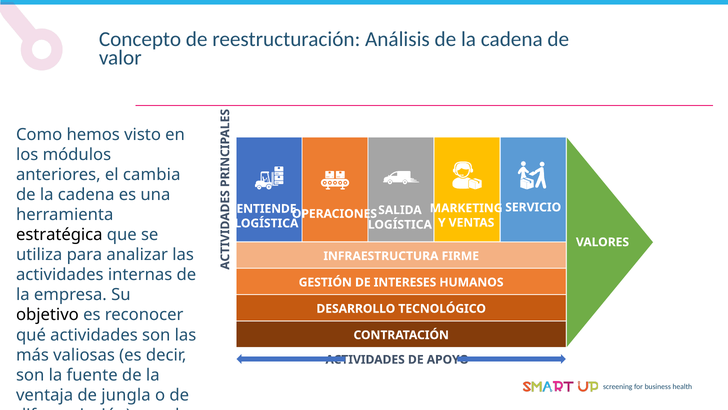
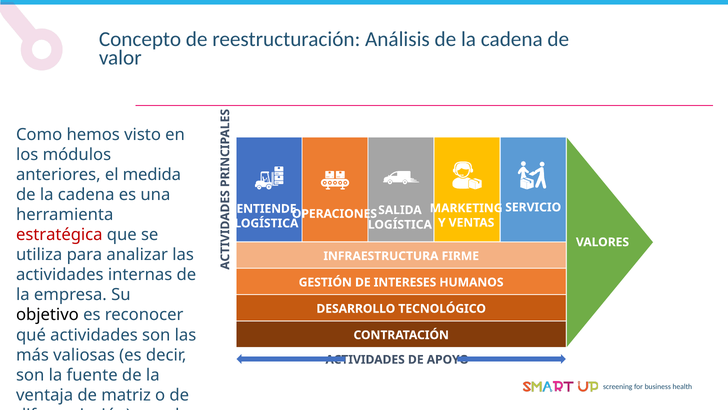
cambia: cambia -> medida
estratégica colour: black -> red
jungla: jungla -> matriz
